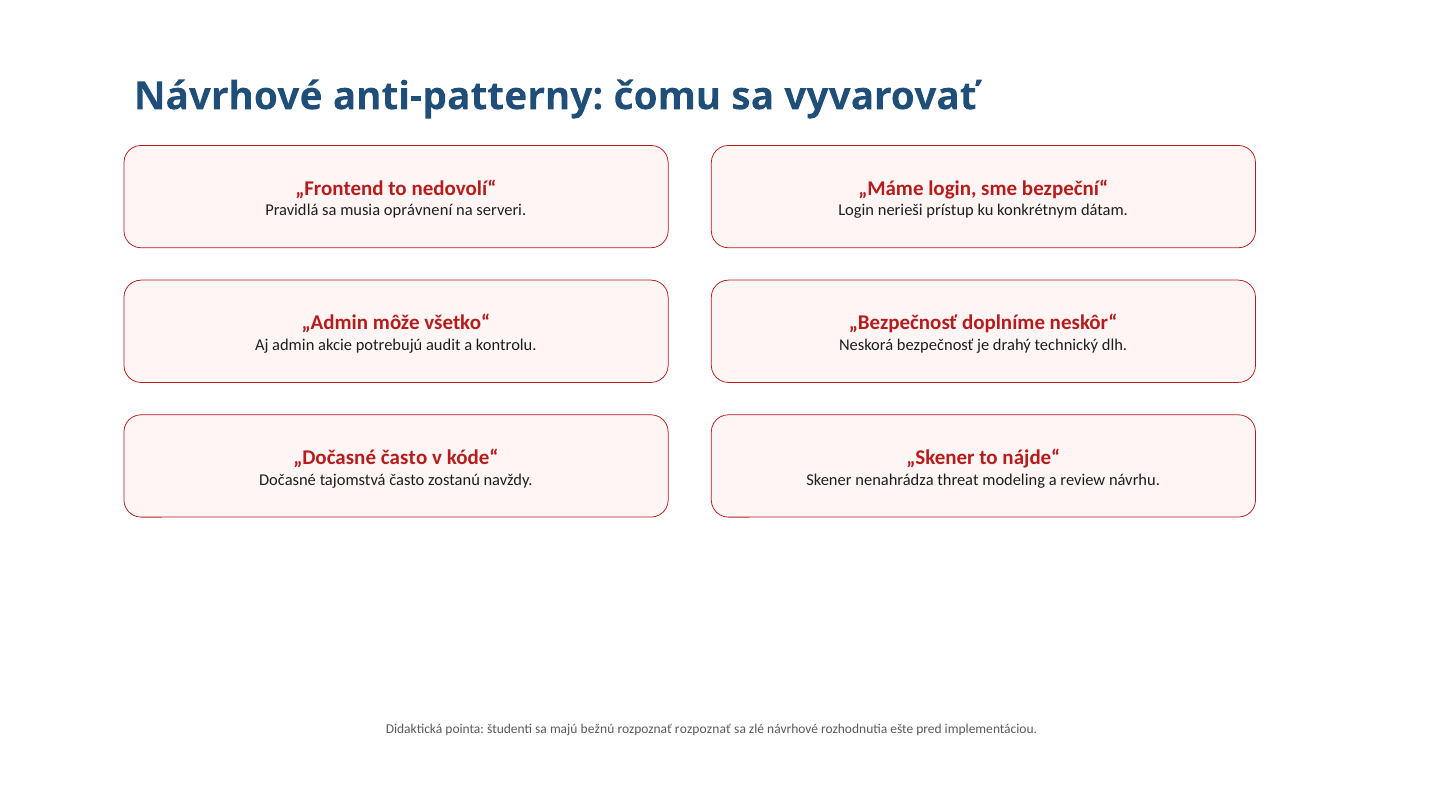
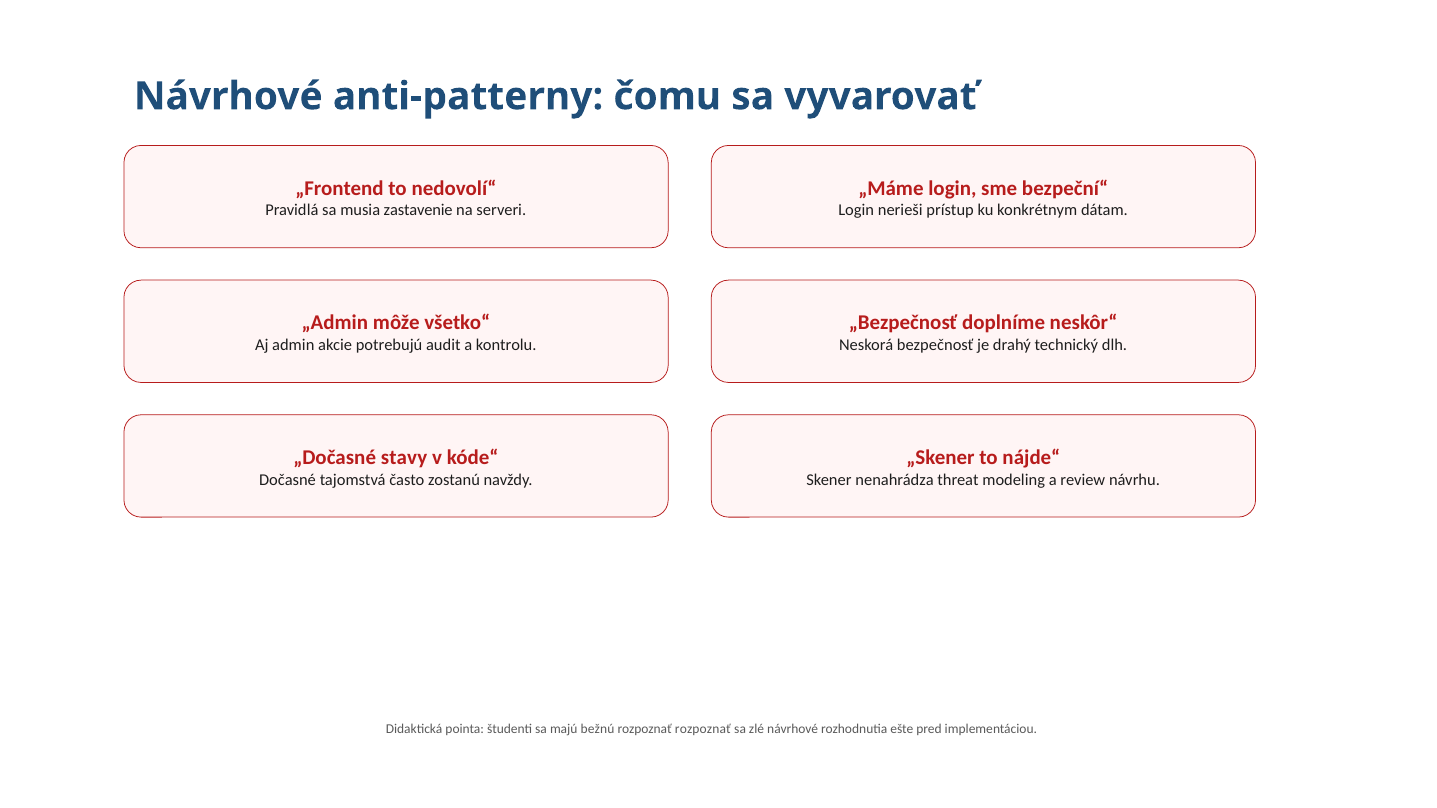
oprávnení: oprávnení -> zastavenie
„Dočasné často: často -> stavy
